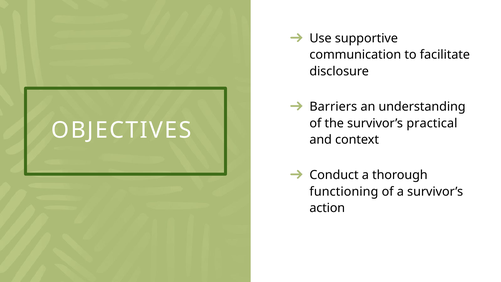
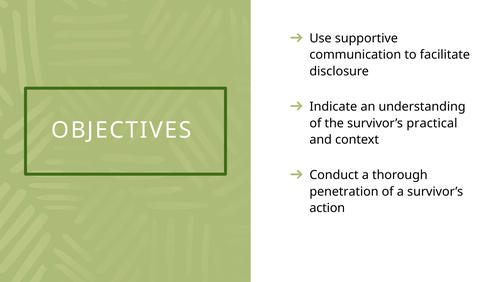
Barriers: Barriers -> Indicate
functioning: functioning -> penetration
